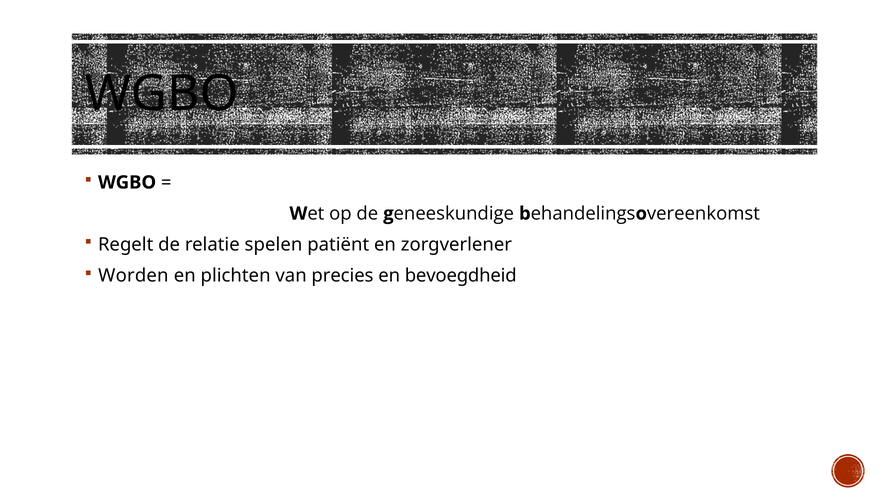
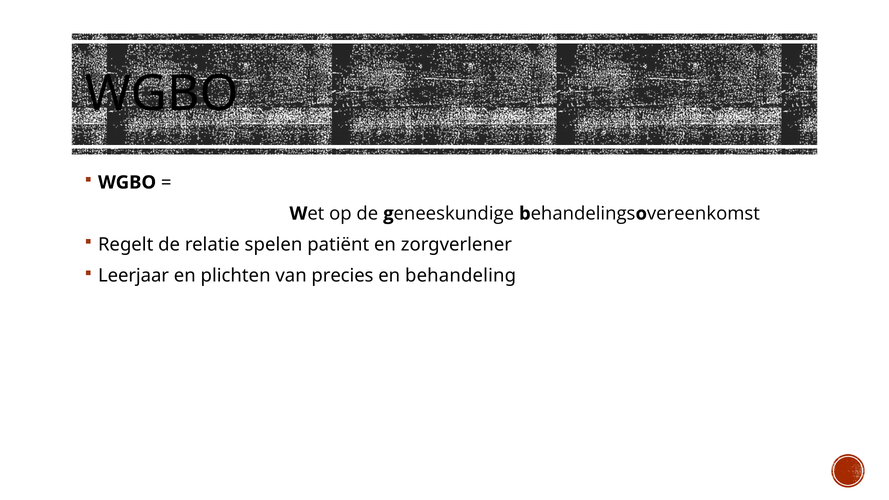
Worden: Worden -> Leerjaar
bevoegdheid: bevoegdheid -> behandeling
